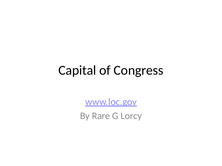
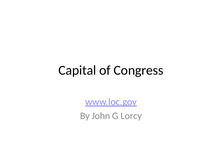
Rare: Rare -> John
